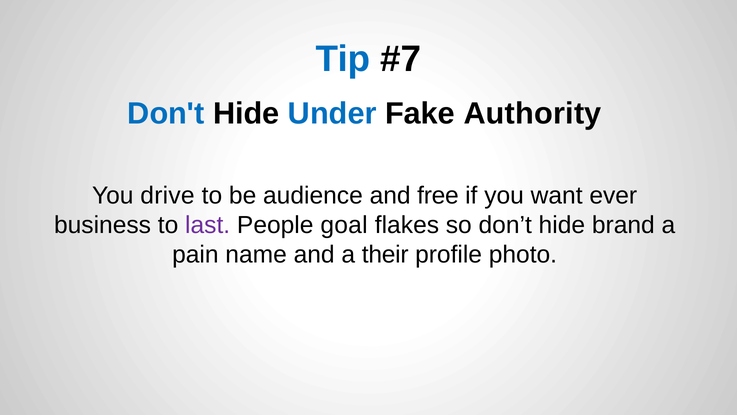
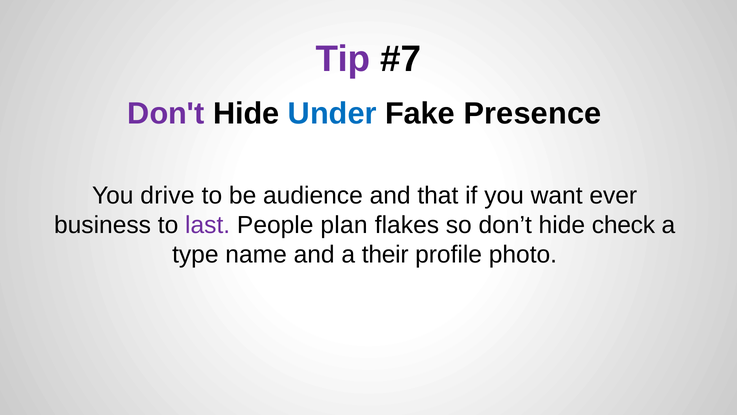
Tip colour: blue -> purple
Don't colour: blue -> purple
Authority: Authority -> Presence
free: free -> that
goal: goal -> plan
brand: brand -> check
pain: pain -> type
